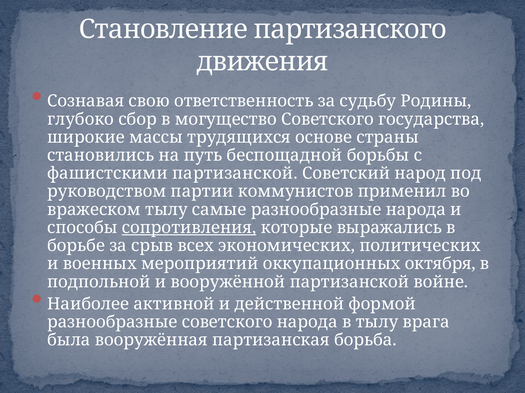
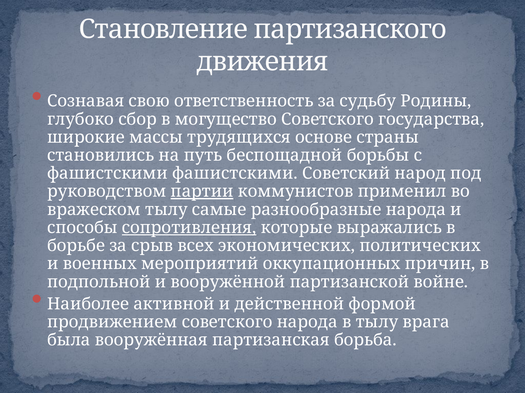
фашистскими партизанской: партизанской -> фашистскими
партии underline: none -> present
октября: октября -> причин
разнообразные at (112, 323): разнообразные -> продвижением
